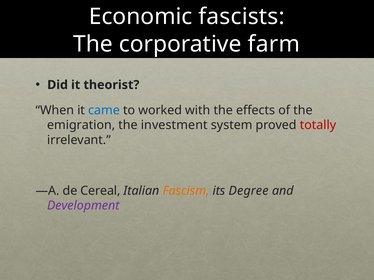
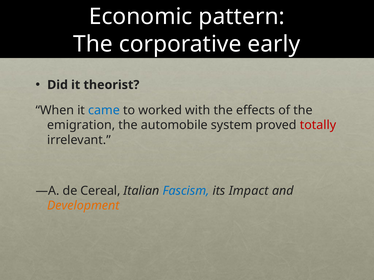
fascists: fascists -> pattern
farm: farm -> early
investment: investment -> automobile
Fascism colour: orange -> blue
Degree: Degree -> Impact
Development colour: purple -> orange
